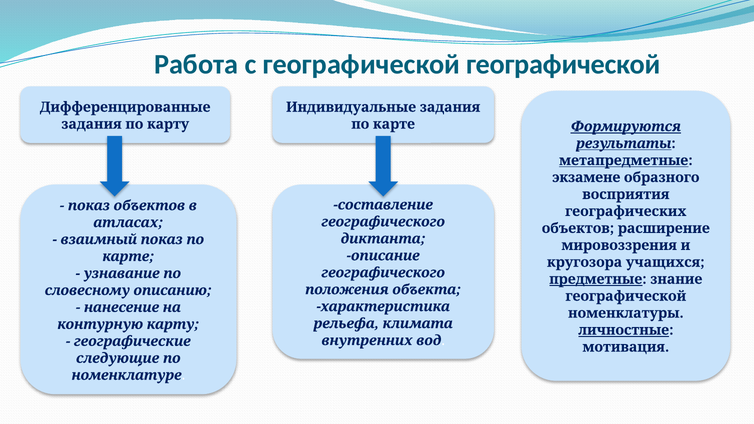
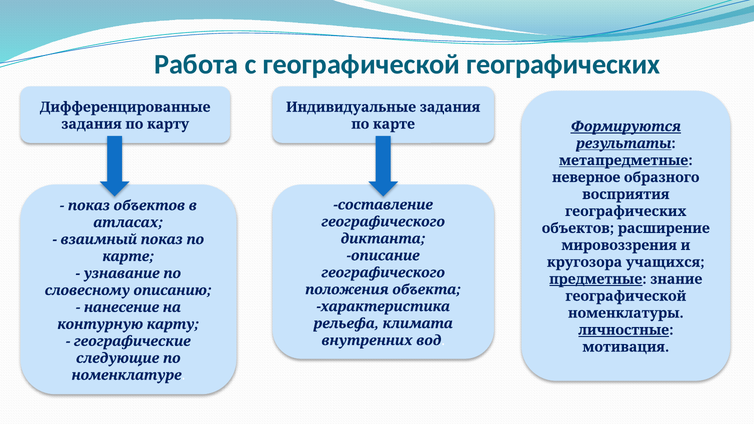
географической географической: географической -> географических
экзамене: экзамене -> неверное
